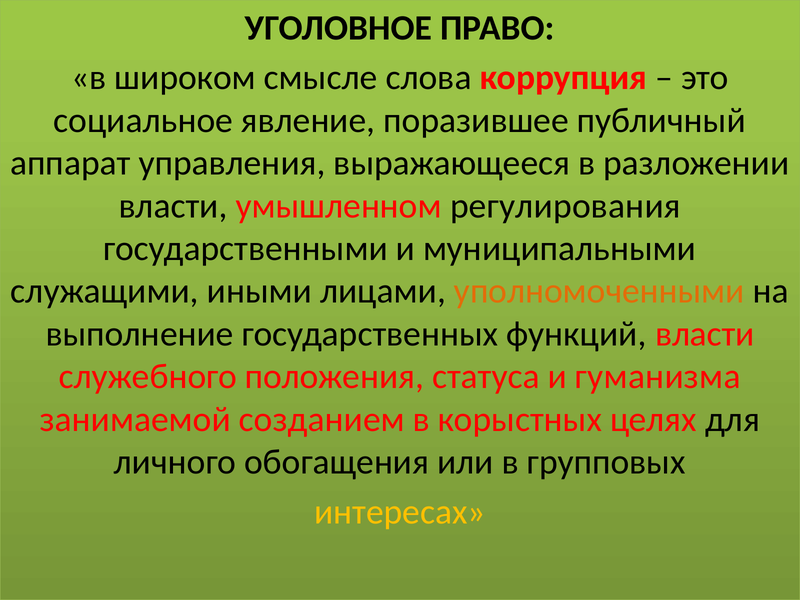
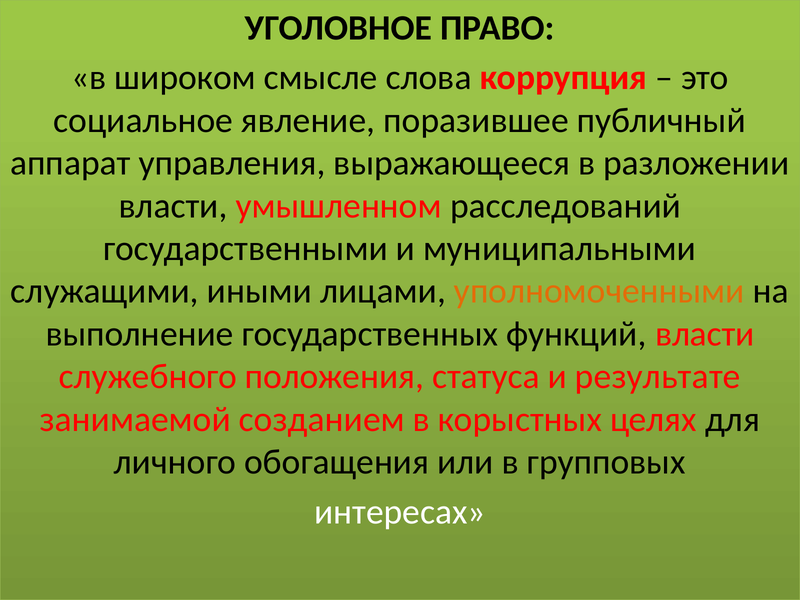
регулирования: регулирования -> расследований
гуманизма: гуманизма -> результате
интересах colour: yellow -> white
